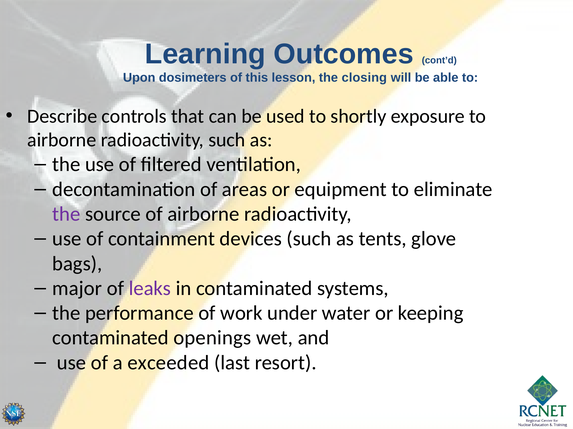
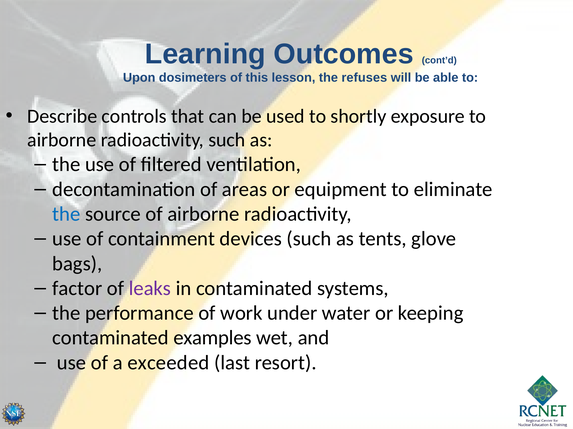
closing: closing -> refuses
the at (66, 214) colour: purple -> blue
major: major -> factor
openings: openings -> examples
